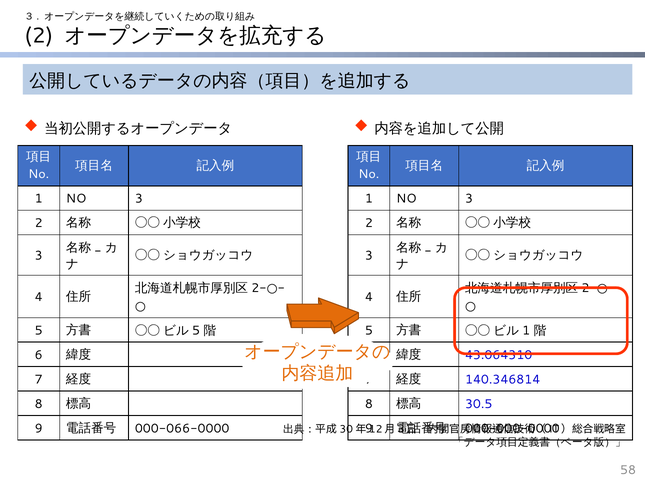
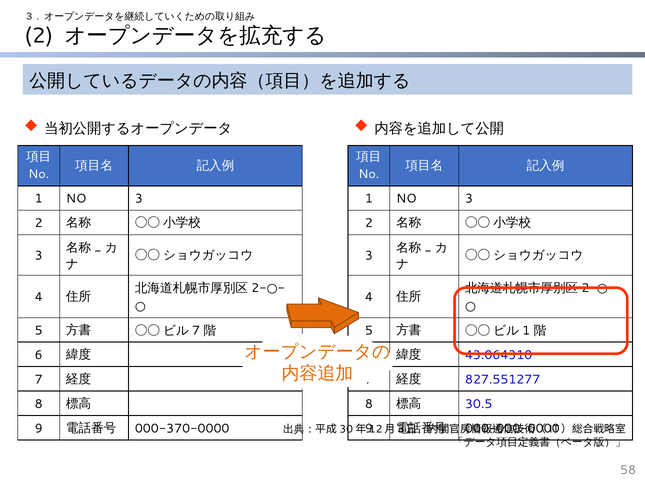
5 at (196, 330): 5 -> 7
140.346814: 140.346814 -> 827.551277
000-066-0000: 000-066-0000 -> 000-370-0000
